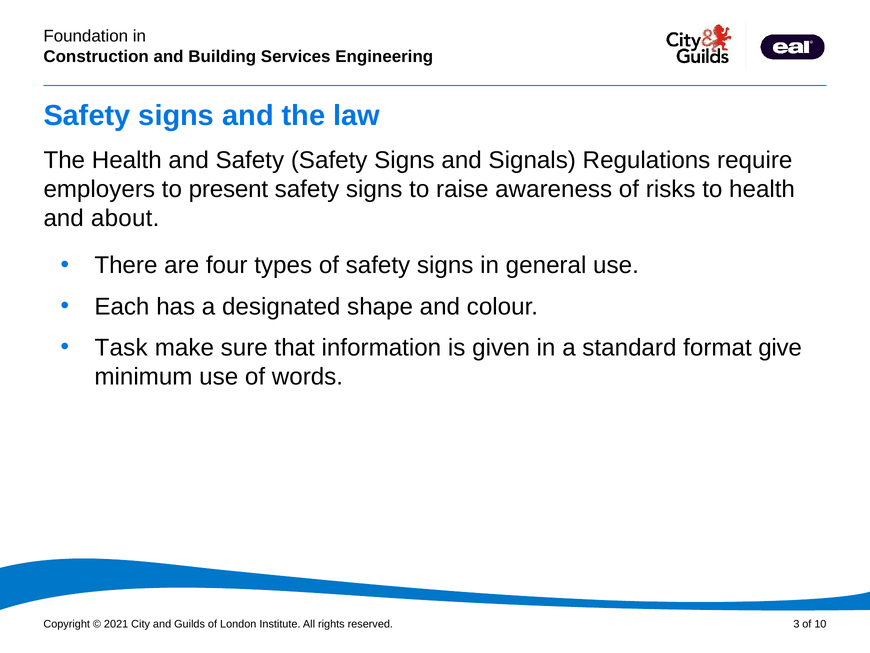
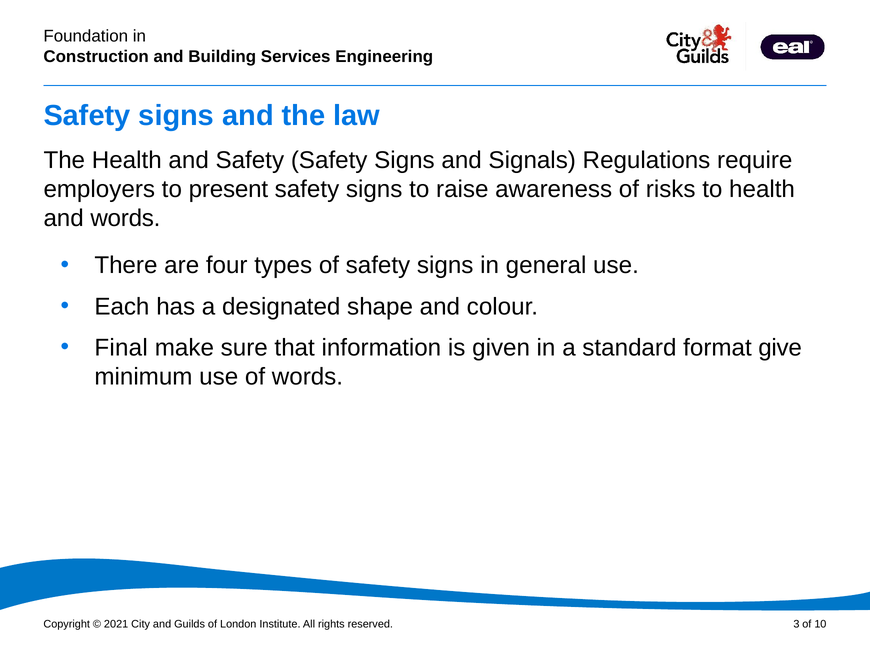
and about: about -> words
Task: Task -> Final
